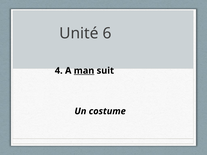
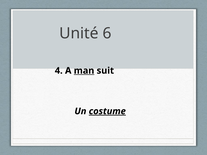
costume underline: none -> present
